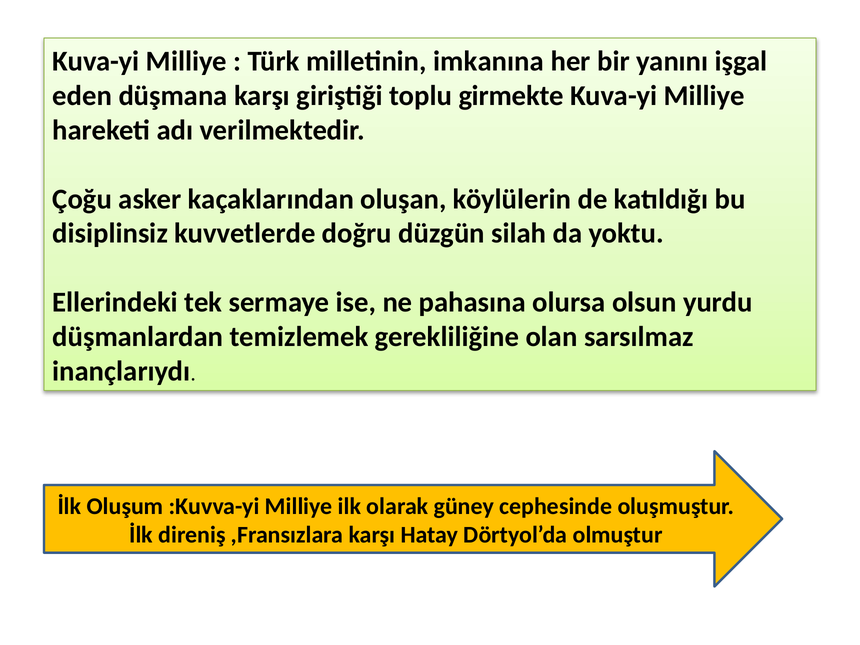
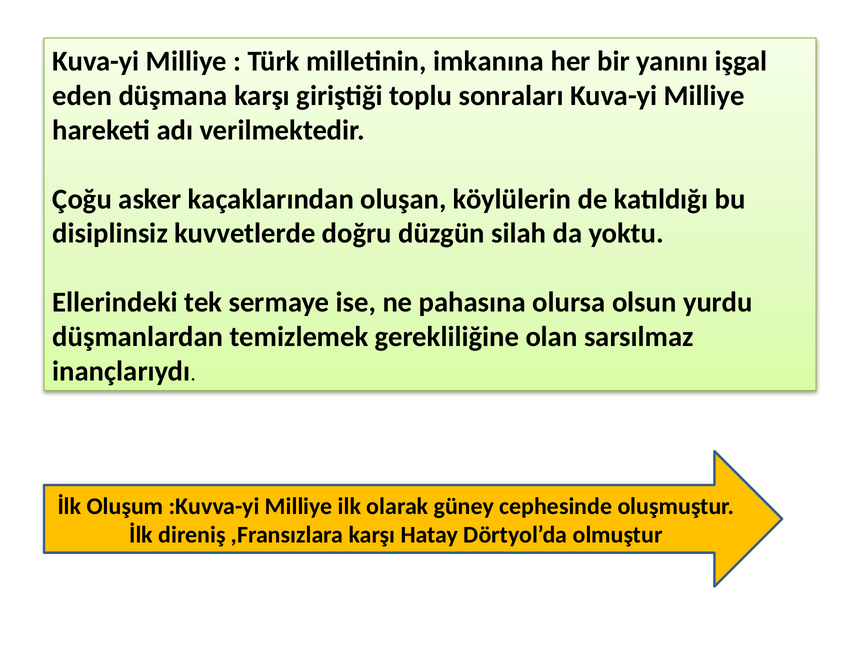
girmekte: girmekte -> sonraları
